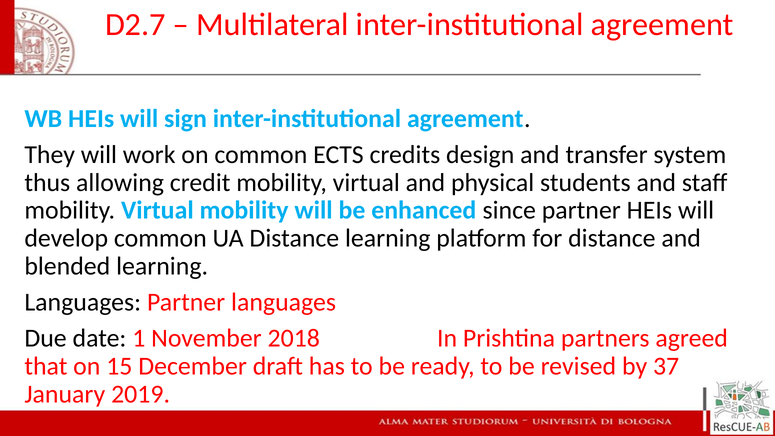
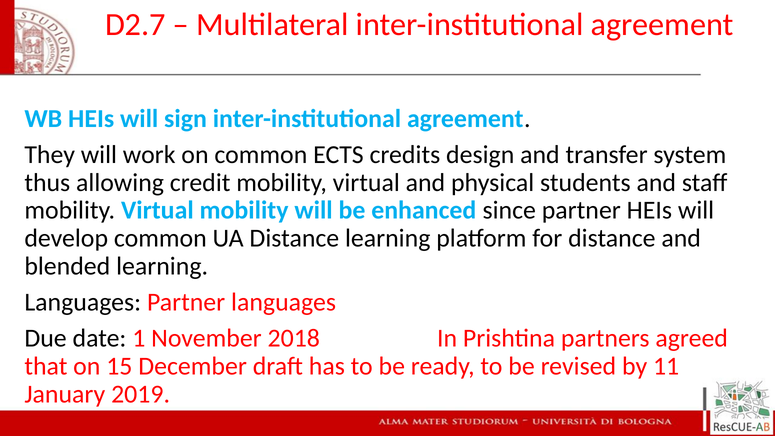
37: 37 -> 11
